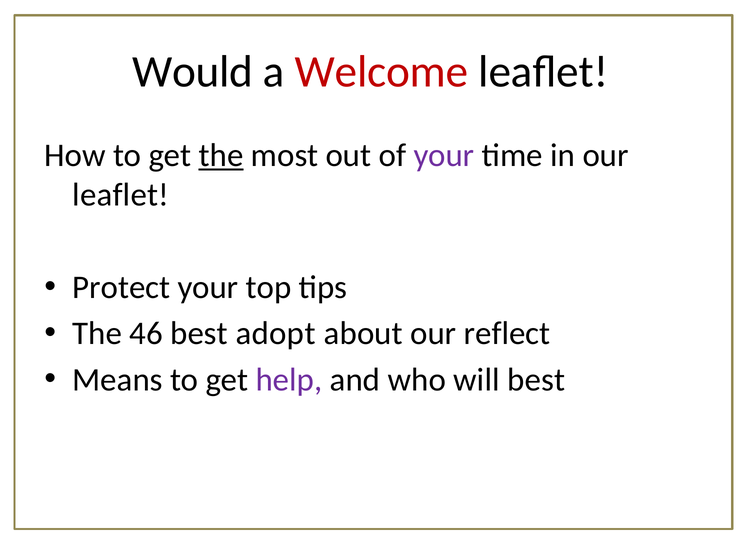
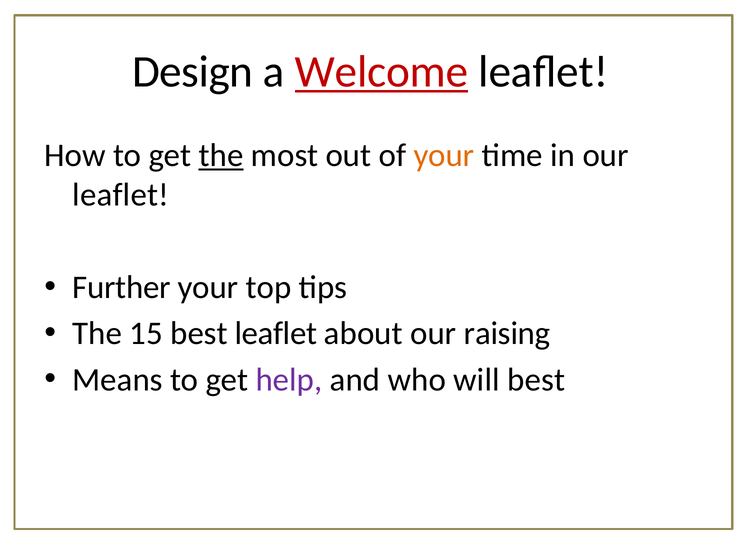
Would: Would -> Design
Welcome underline: none -> present
your at (444, 155) colour: purple -> orange
Protect: Protect -> Further
46: 46 -> 15
best adopt: adopt -> leaflet
reflect: reflect -> raising
